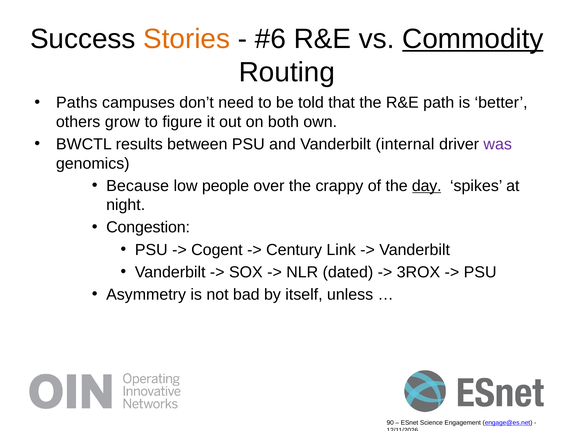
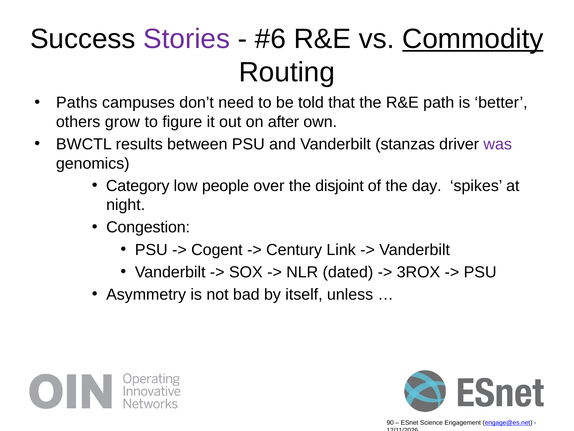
Stories colour: orange -> purple
both: both -> after
internal: internal -> stanzas
Because: Because -> Category
crappy: crappy -> disjoint
day underline: present -> none
